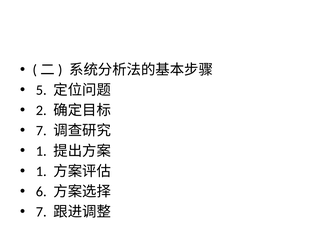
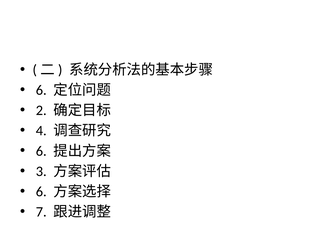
5 at (41, 90): 5 -> 6
7 at (41, 130): 7 -> 4
1 at (41, 151): 1 -> 6
1 at (41, 171): 1 -> 3
